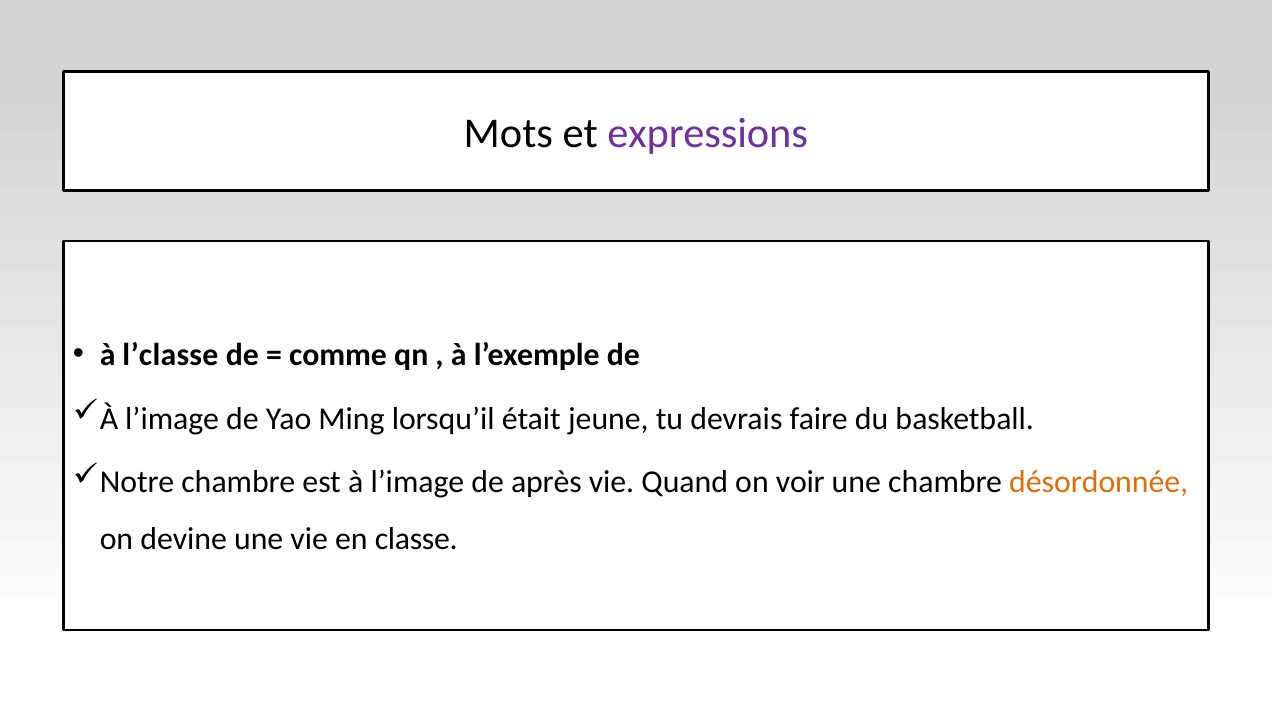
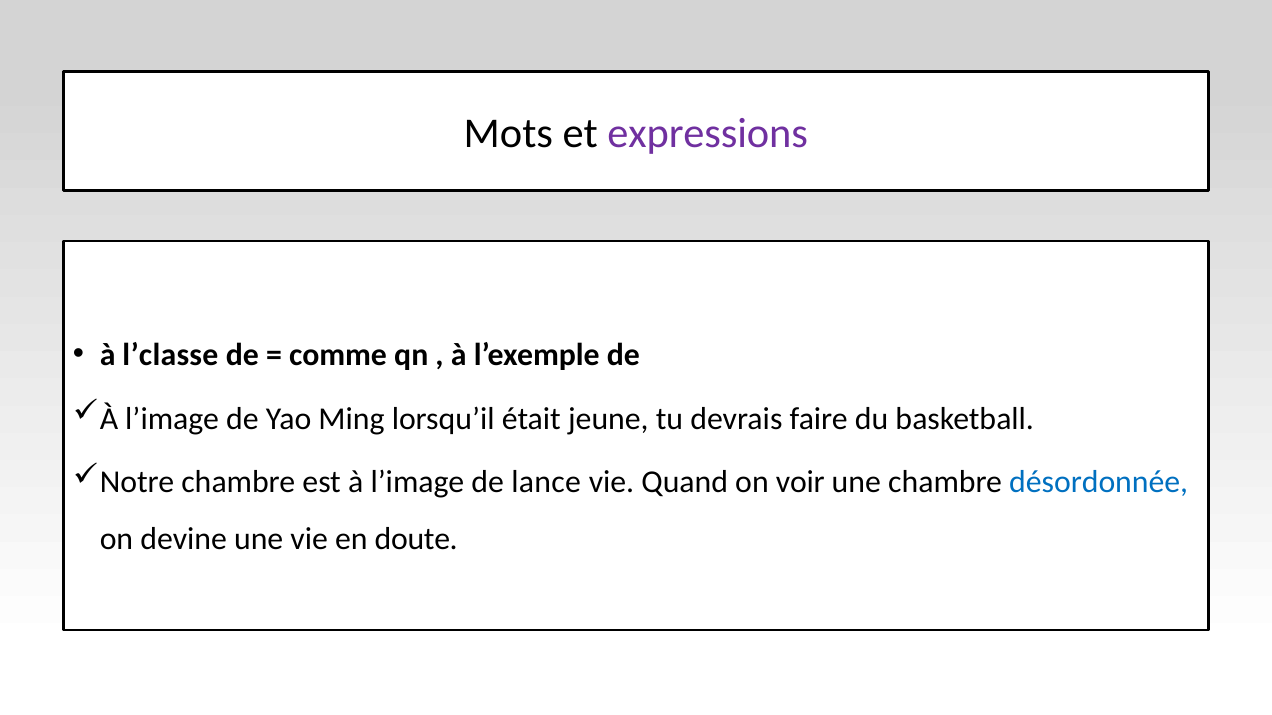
après: après -> lance
désordonnée colour: orange -> blue
classe: classe -> doute
